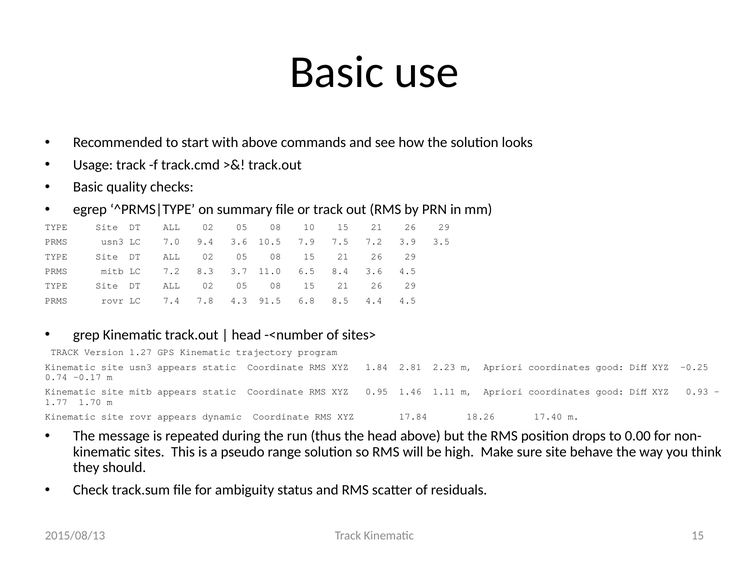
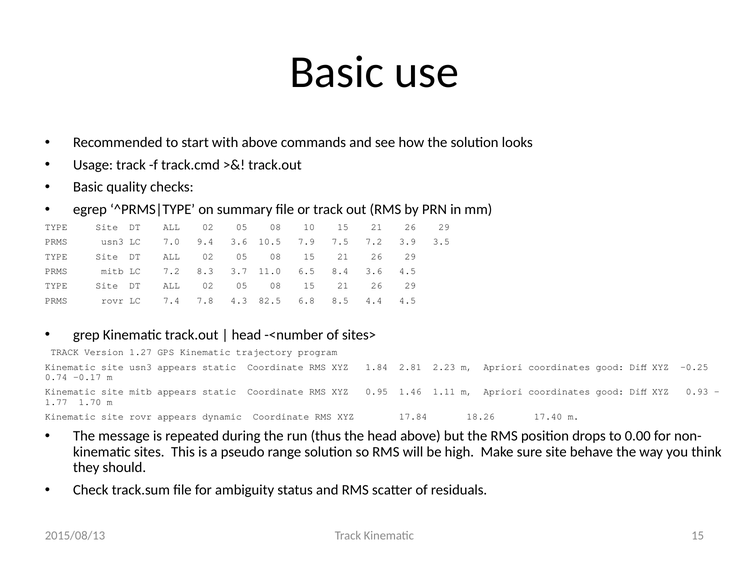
91.5: 91.5 -> 82.5
